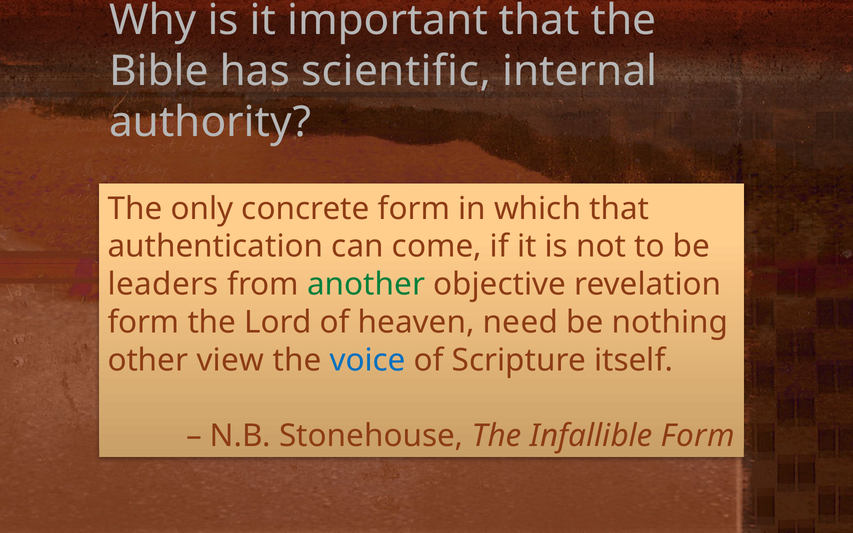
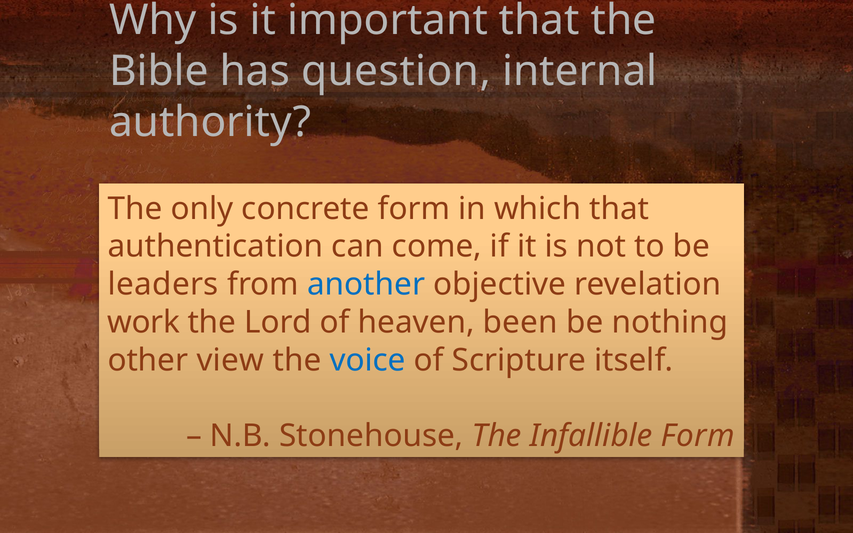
scientific: scientific -> question
another colour: green -> blue
form at (144, 322): form -> work
need: need -> been
